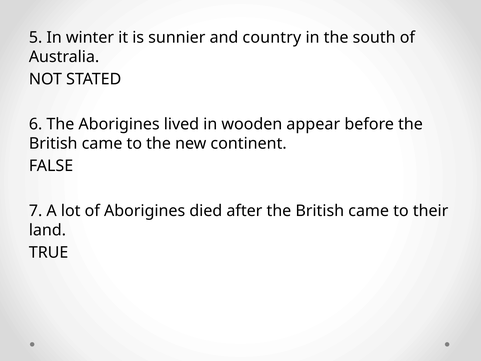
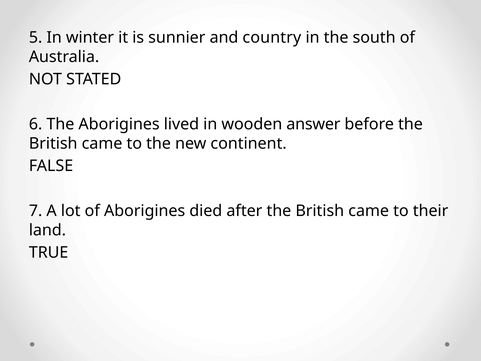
appear: appear -> answer
